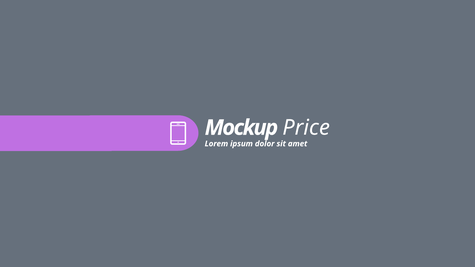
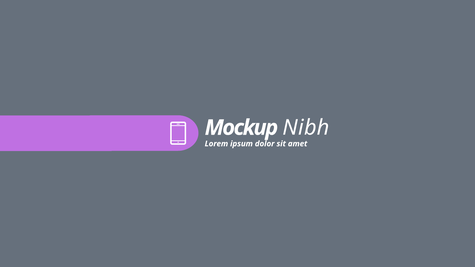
Price: Price -> Nibh
